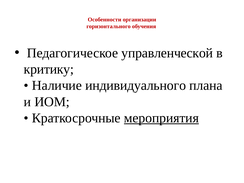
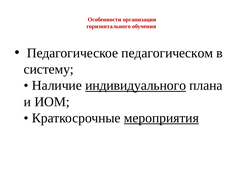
управленческой: управленческой -> педагогическом
критику: критику -> систему
индивидуального underline: none -> present
